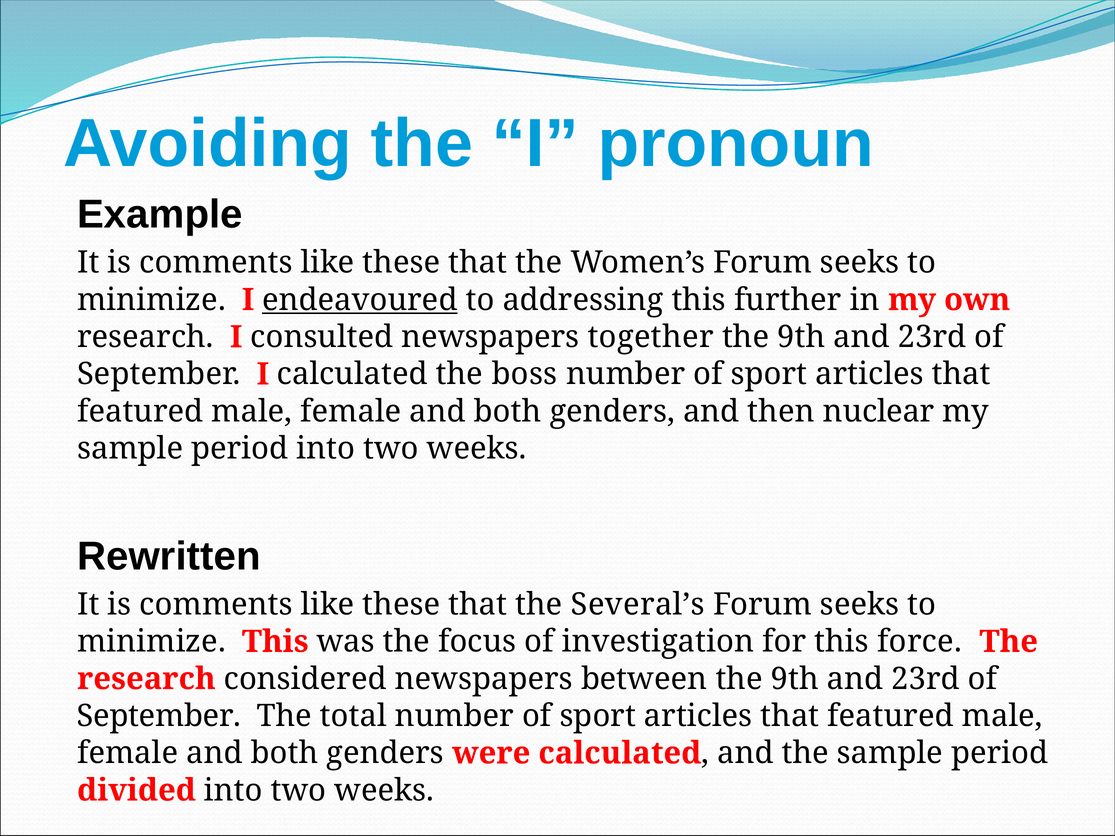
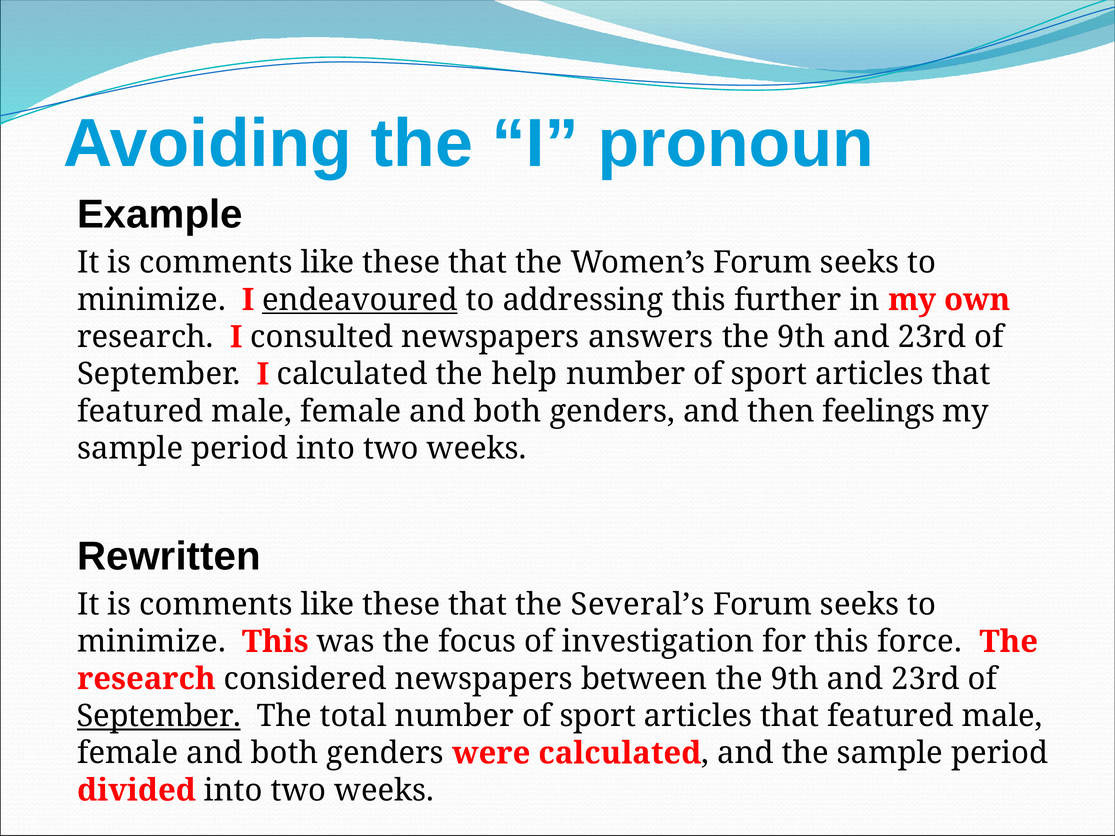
together: together -> answers
boss: boss -> help
nuclear: nuclear -> feelings
September at (159, 716) underline: none -> present
